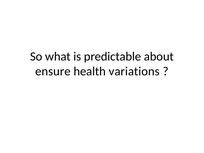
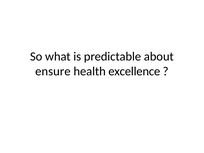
variations: variations -> excellence
